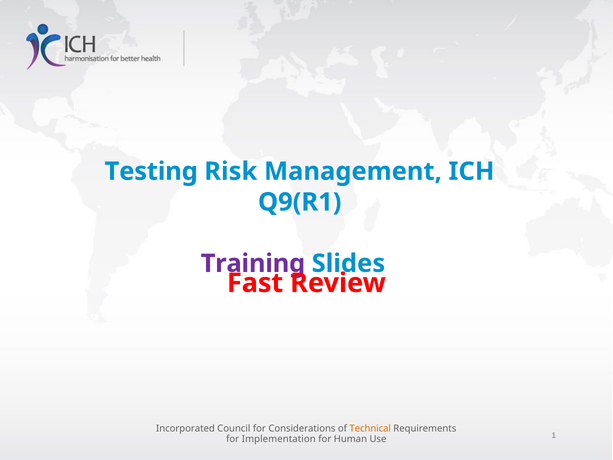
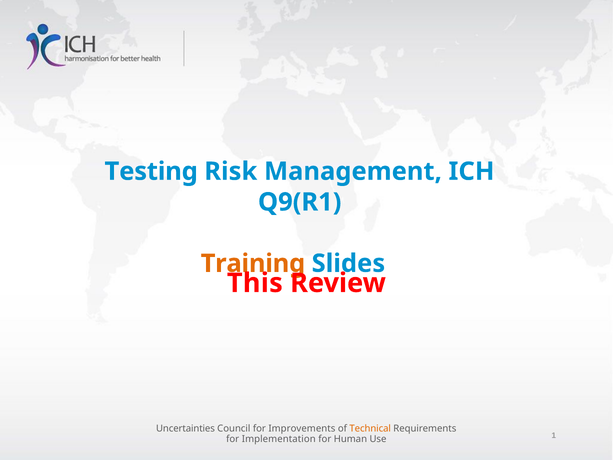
Training colour: purple -> orange
Fast: Fast -> This
Incorporated: Incorporated -> Uncertainties
Considerations: Considerations -> Improvements
